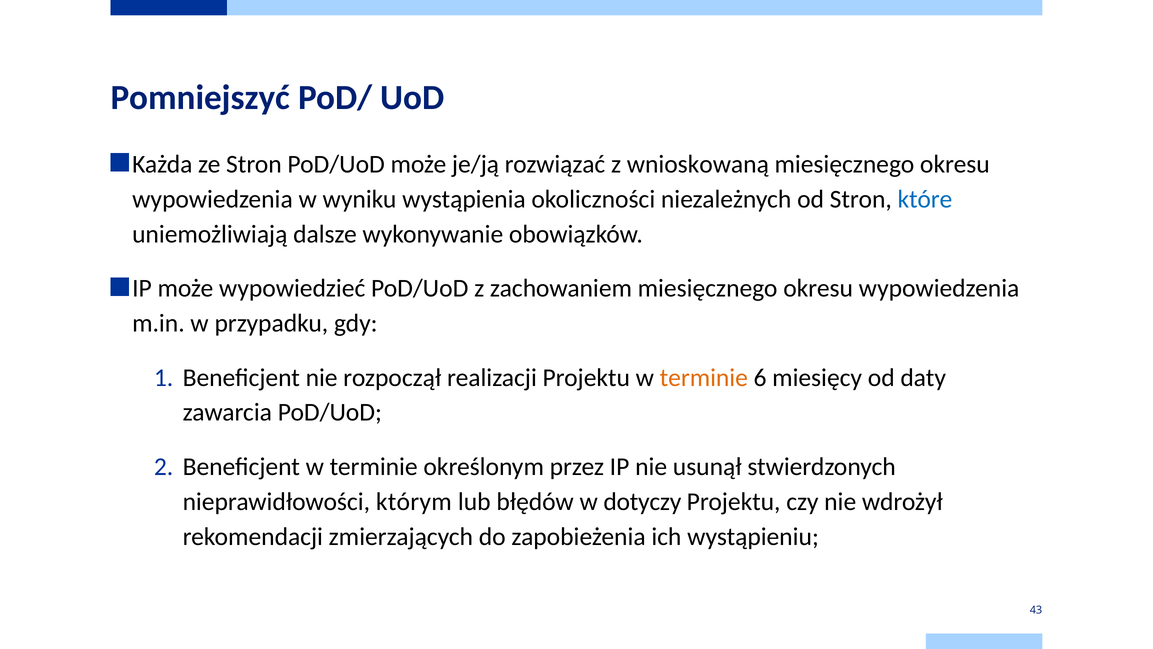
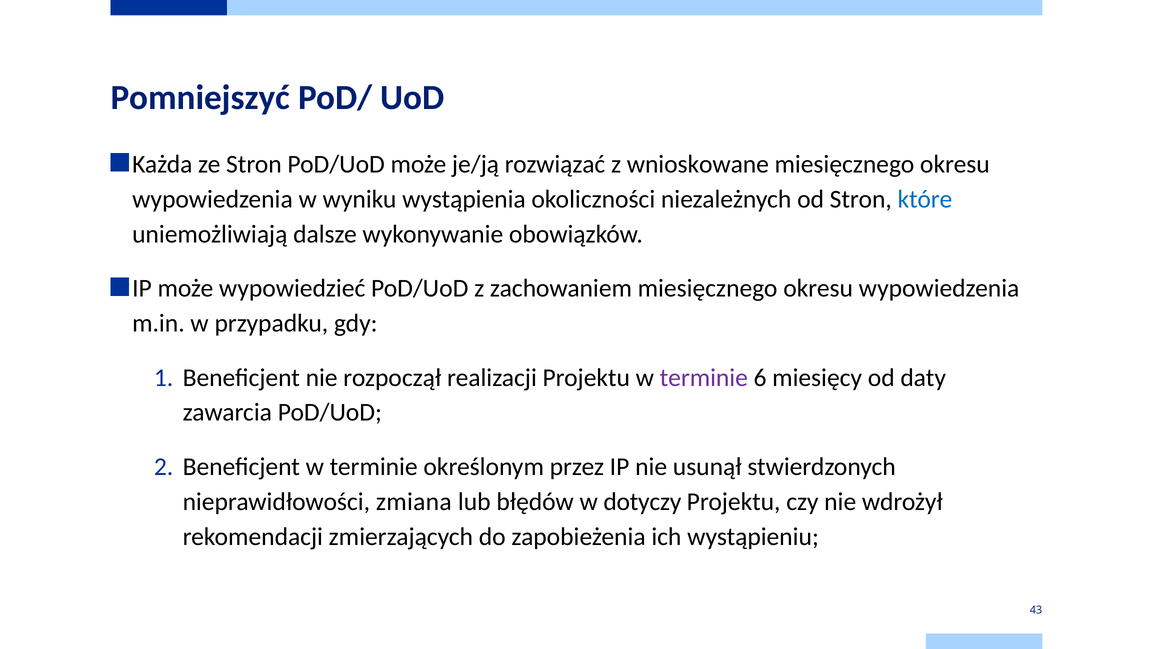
wnioskowaną: wnioskowaną -> wnioskowane
terminie at (704, 377) colour: orange -> purple
którym: którym -> zmiana
